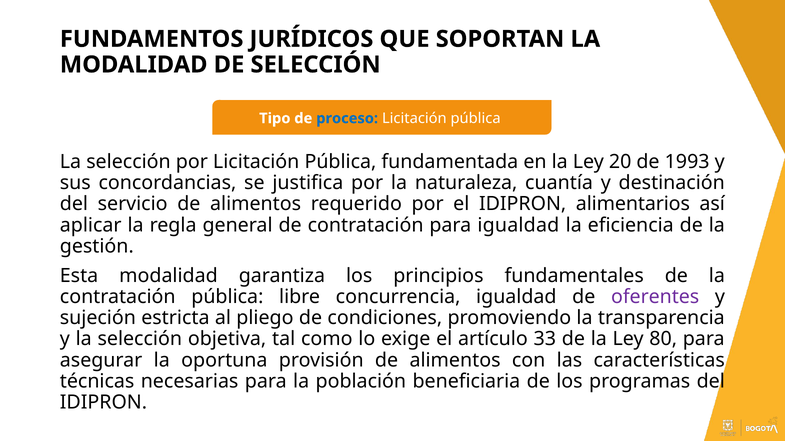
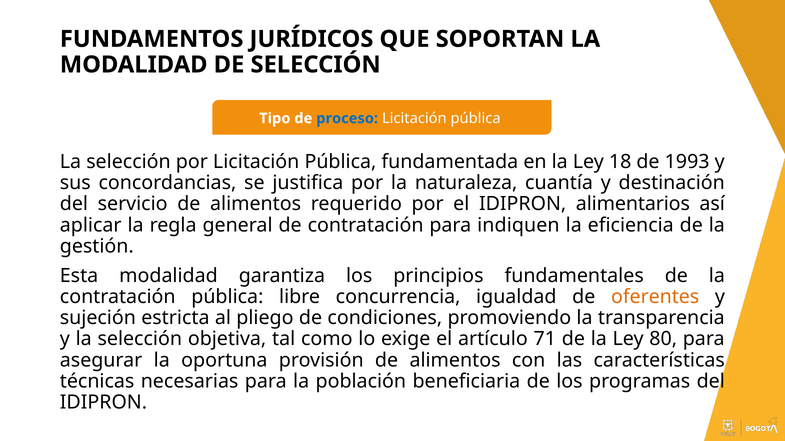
20: 20 -> 18
para igualdad: igualdad -> indiquen
oferentes colour: purple -> orange
33: 33 -> 71
